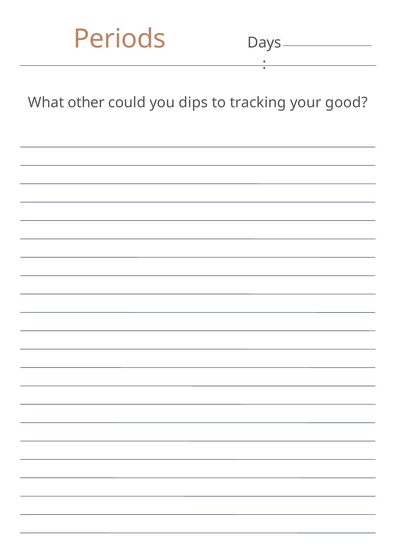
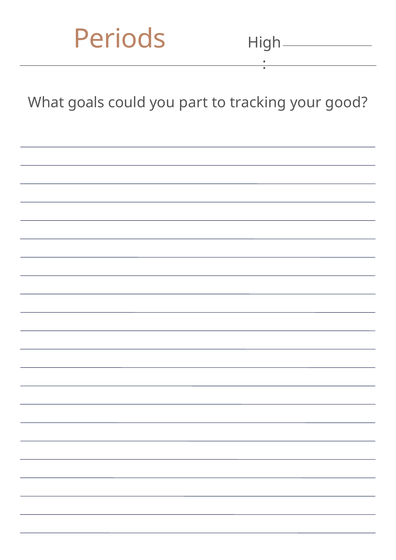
Days: Days -> High
other: other -> goals
dips: dips -> part
